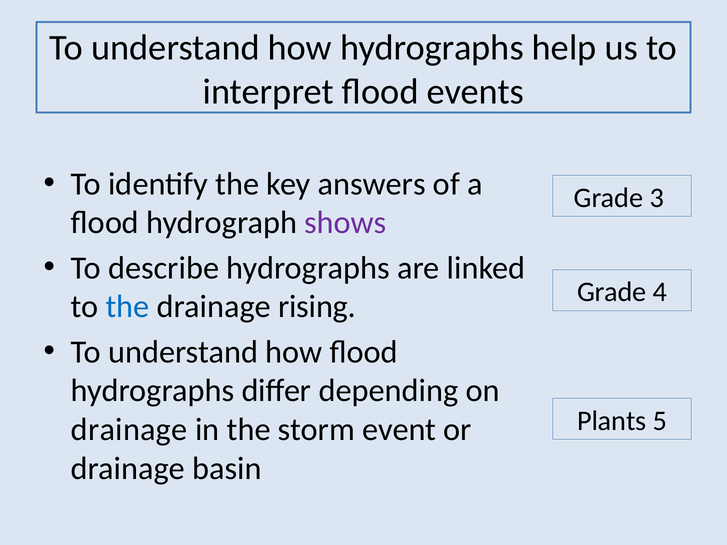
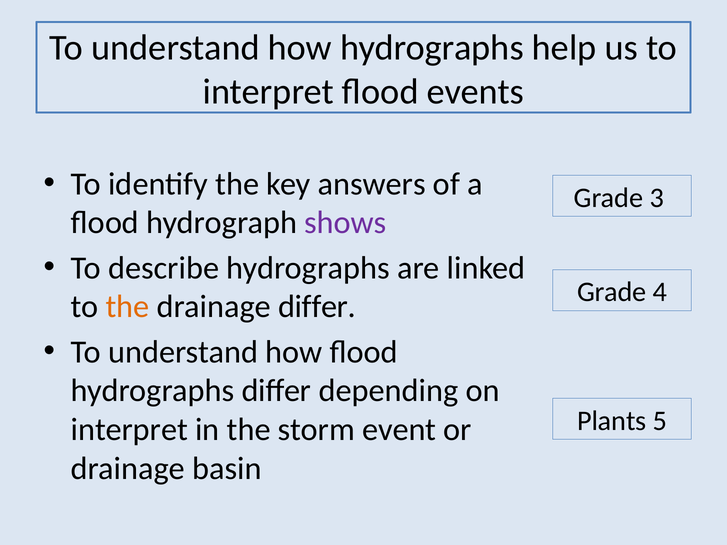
the at (128, 307) colour: blue -> orange
drainage rising: rising -> differ
drainage at (129, 430): drainage -> interpret
